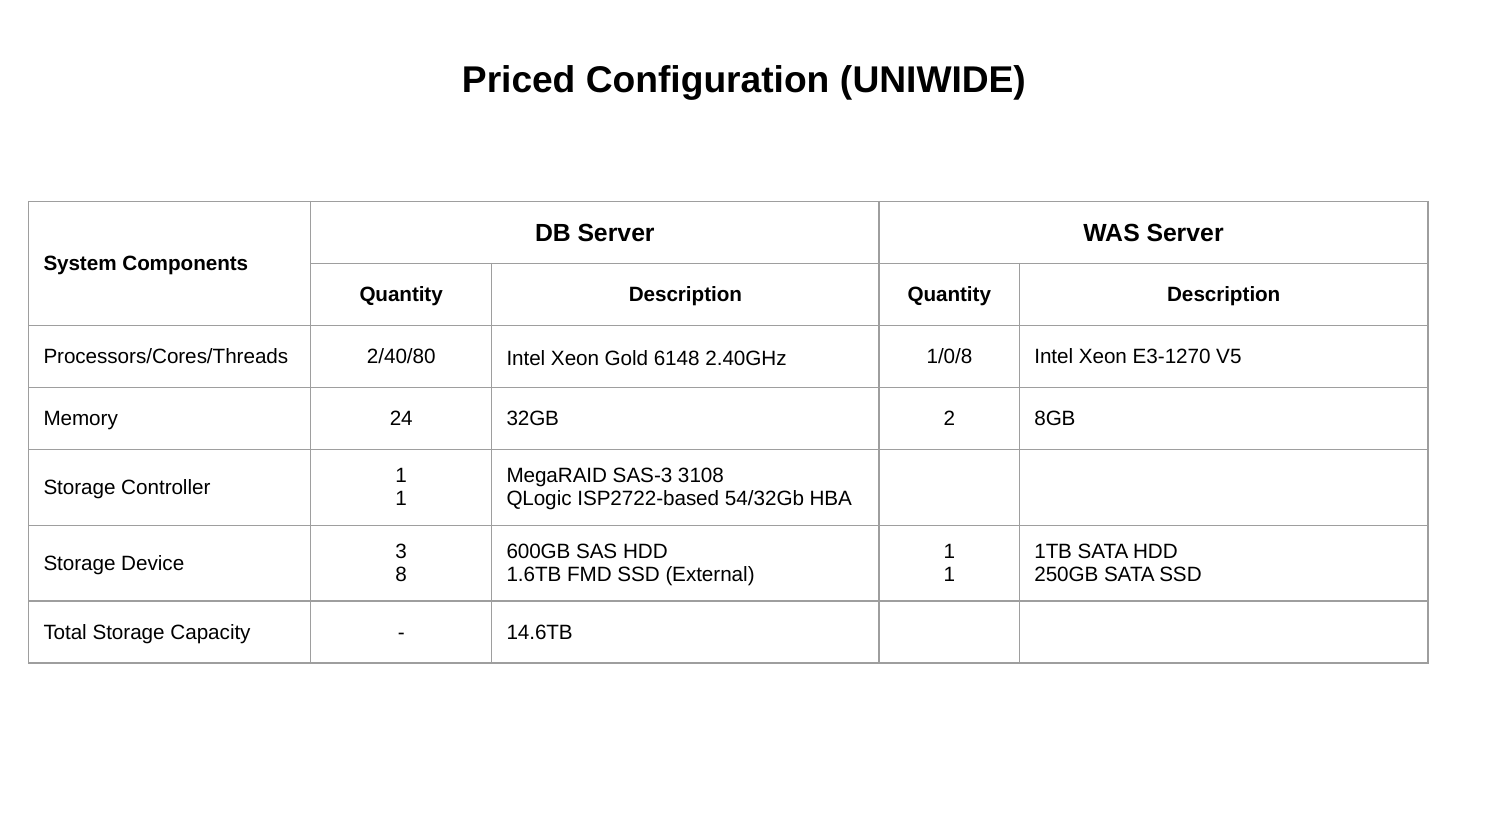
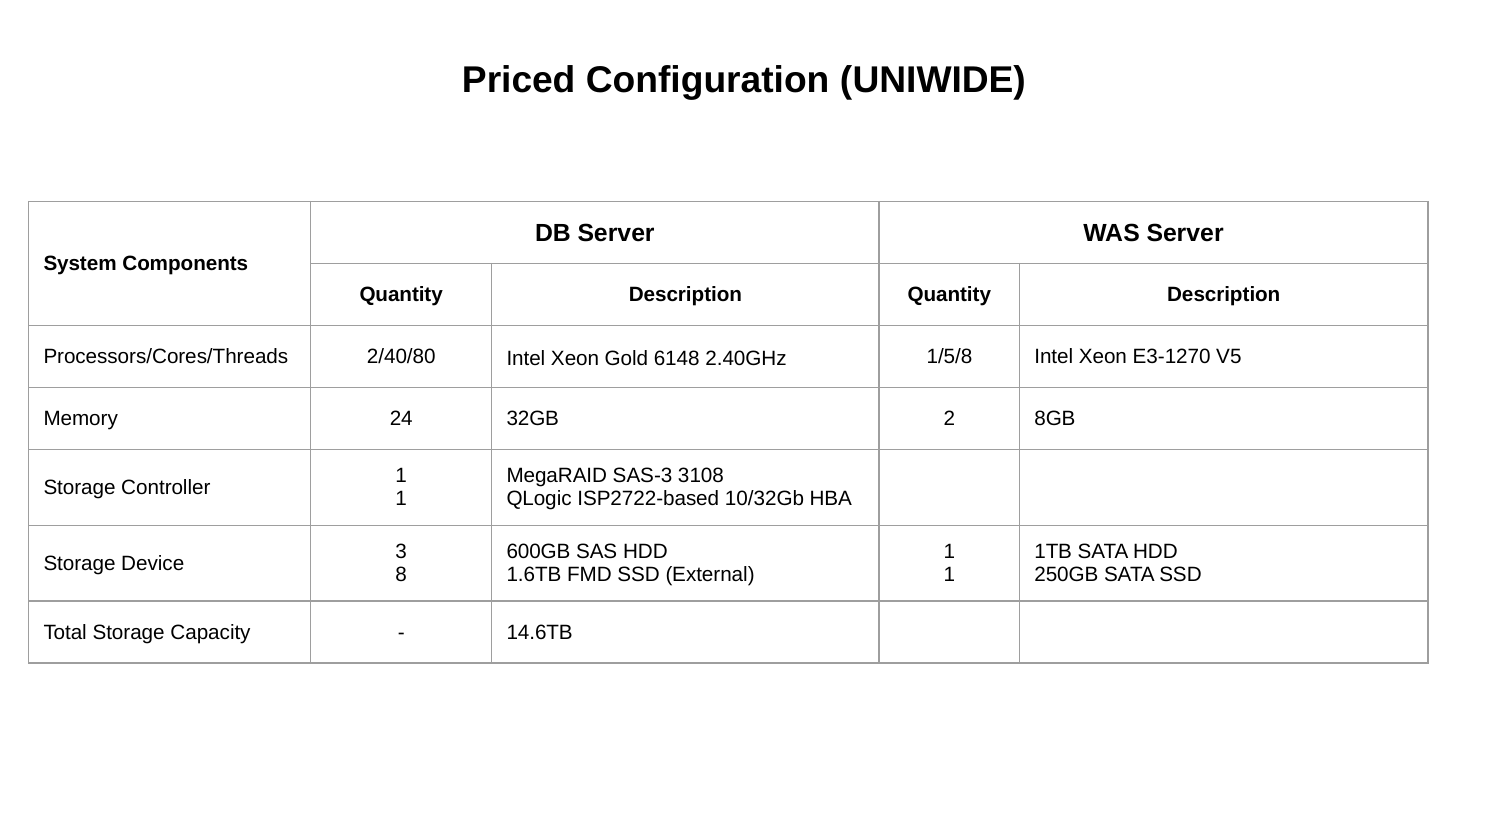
1/0/8: 1/0/8 -> 1/5/8
54/32Gb: 54/32Gb -> 10/32Gb
